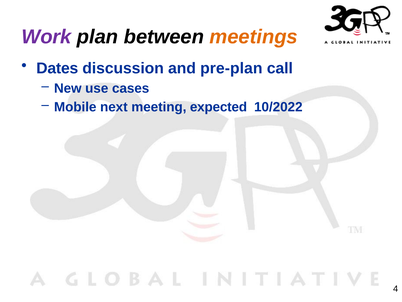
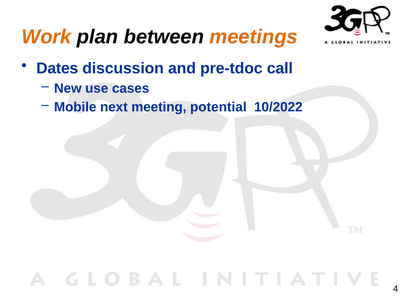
Work colour: purple -> orange
pre-plan: pre-plan -> pre-tdoc
expected: expected -> potential
